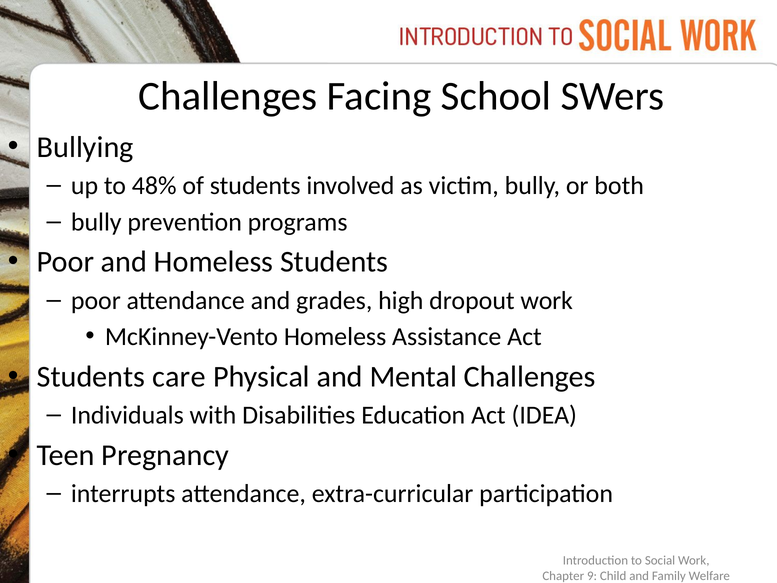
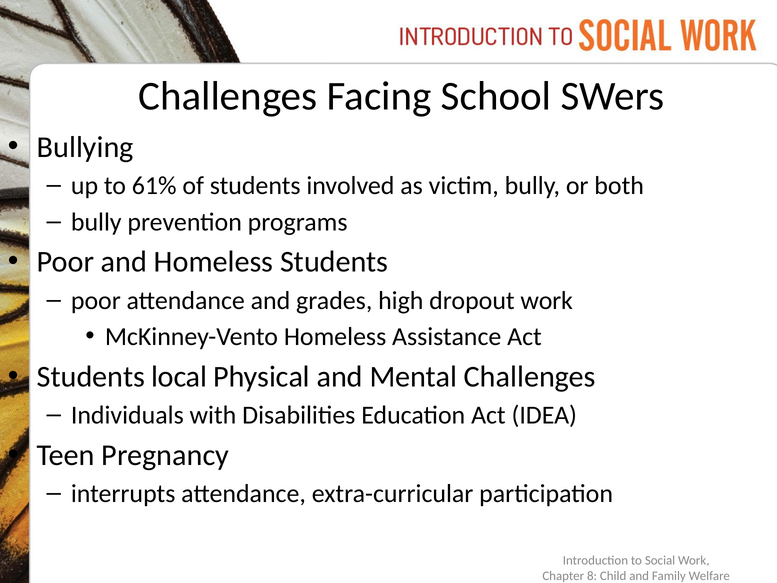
48%: 48% -> 61%
care: care -> local
9: 9 -> 8
